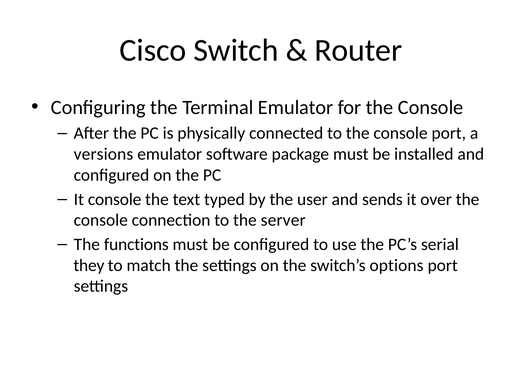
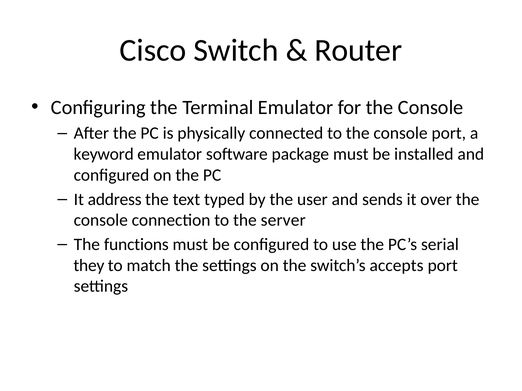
versions: versions -> keyword
It console: console -> address
options: options -> accepts
